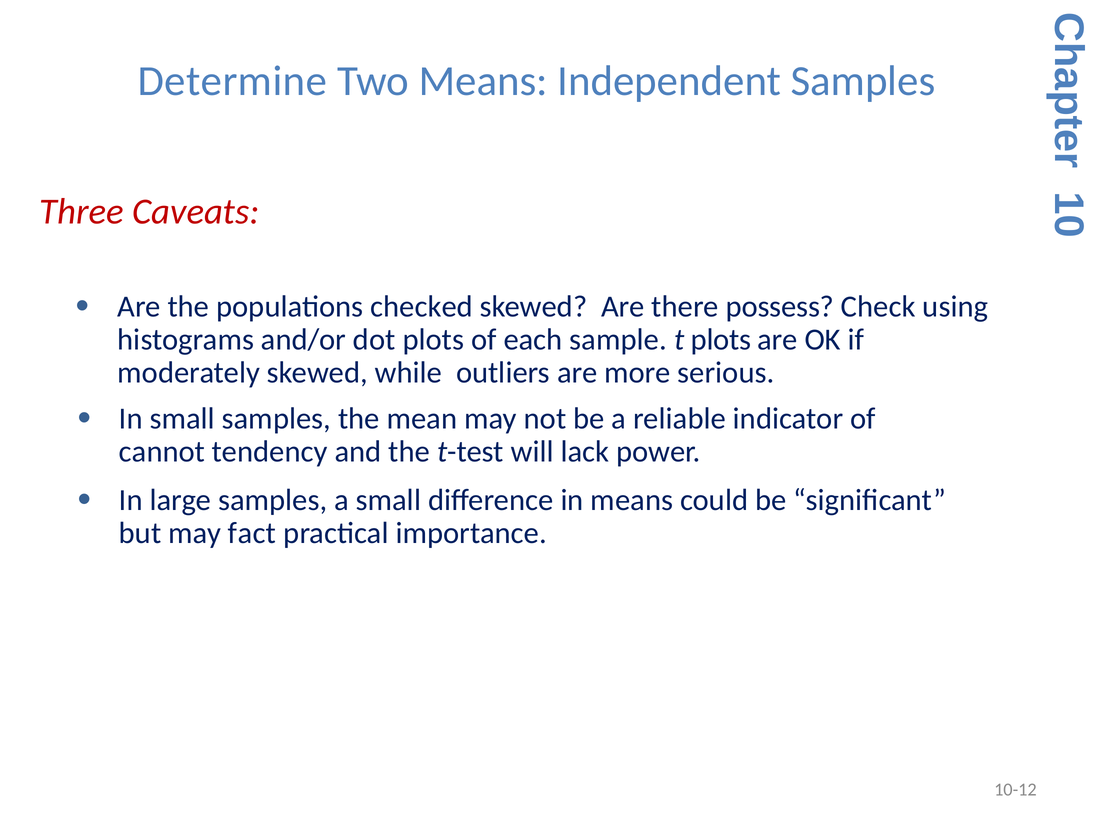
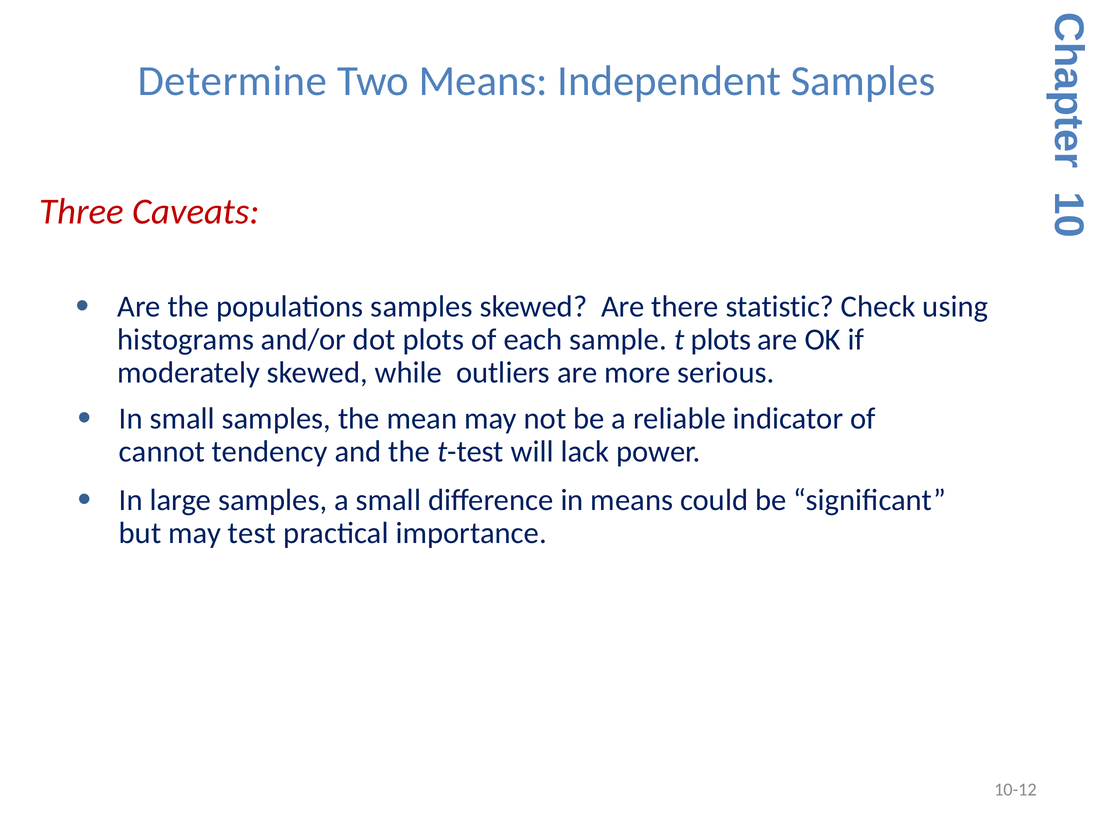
populations checked: checked -> samples
possess: possess -> statistic
fact: fact -> test
